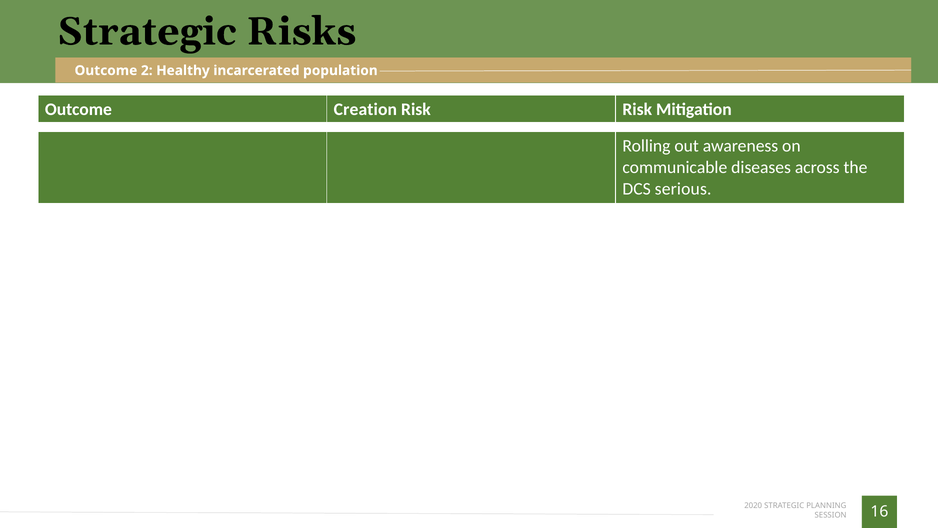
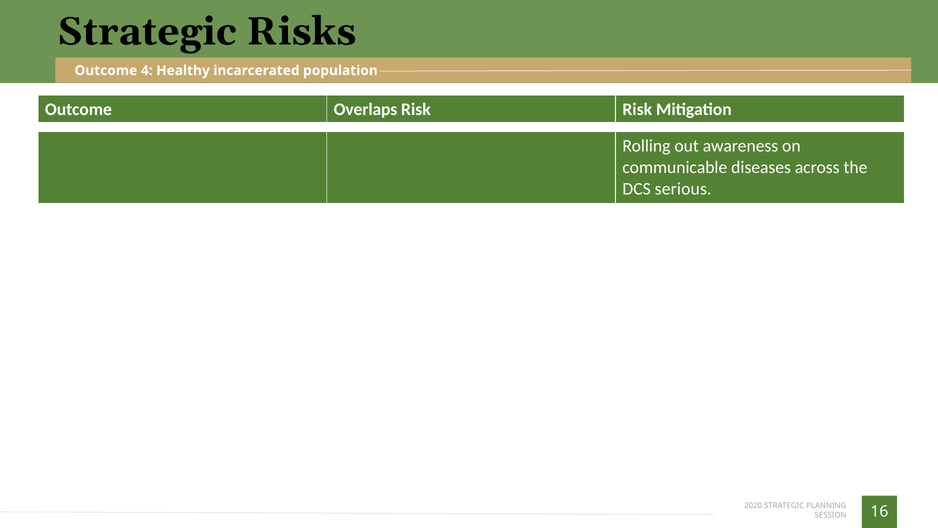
2: 2 -> 4
Creation: Creation -> Overlaps
